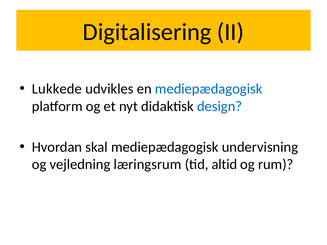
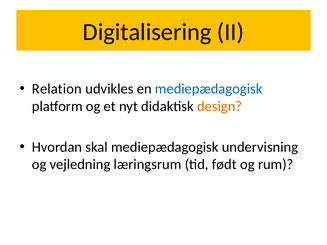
Lukkede: Lukkede -> Relation
design colour: blue -> orange
altid: altid -> født
